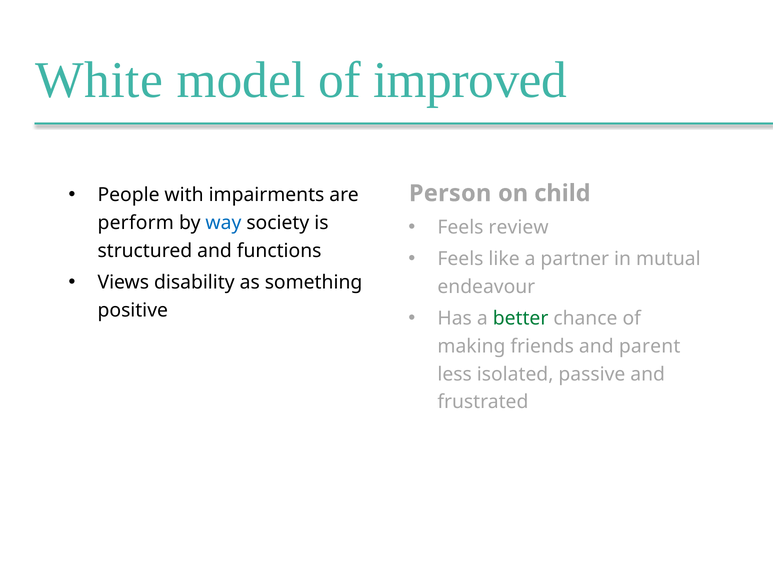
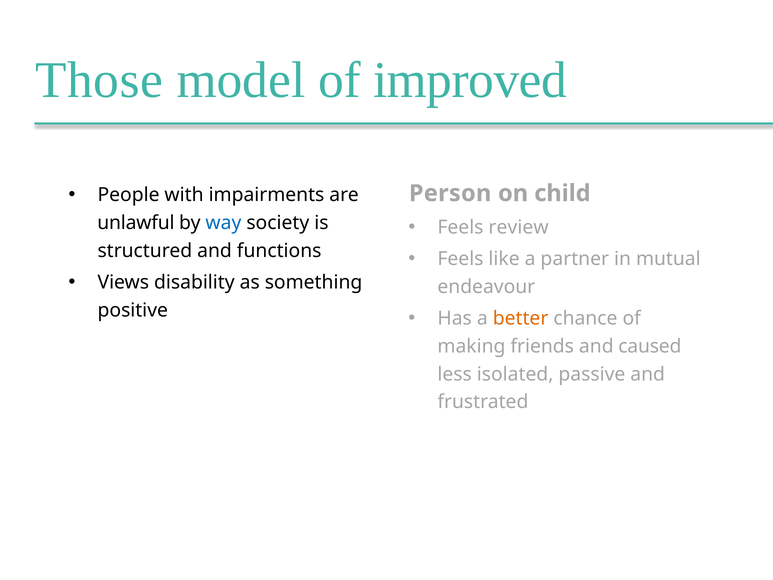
White: White -> Those
perform: perform -> unlawful
better colour: green -> orange
parent: parent -> caused
